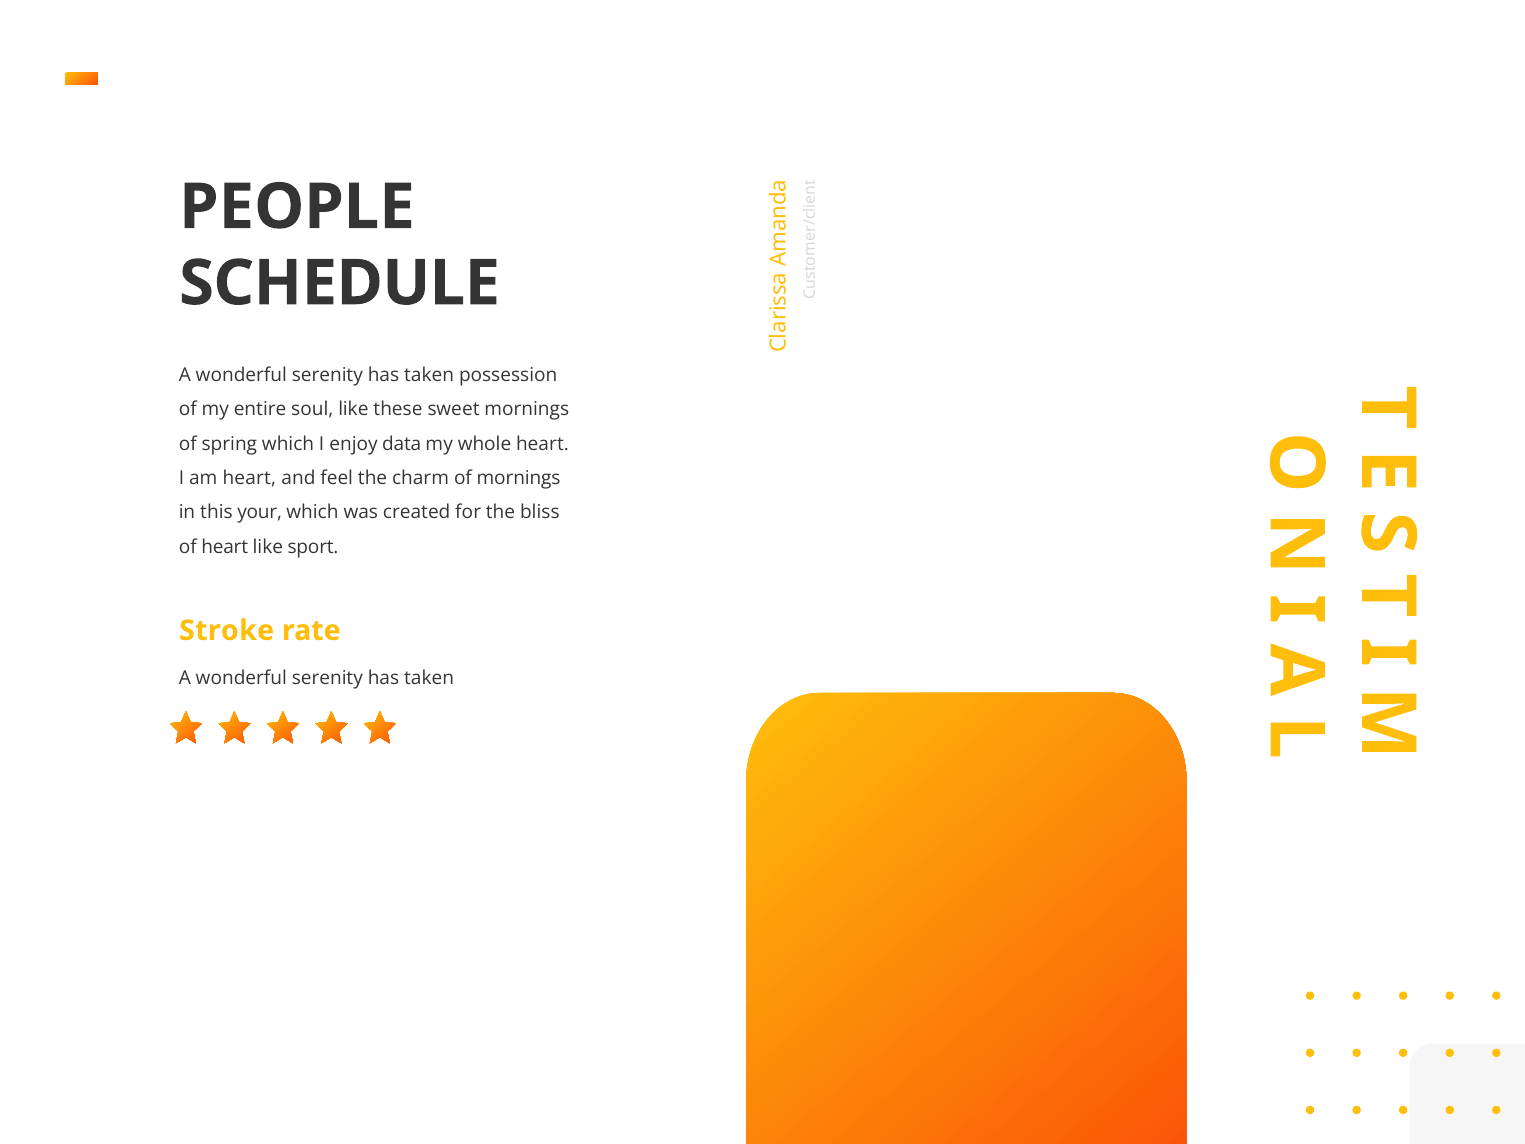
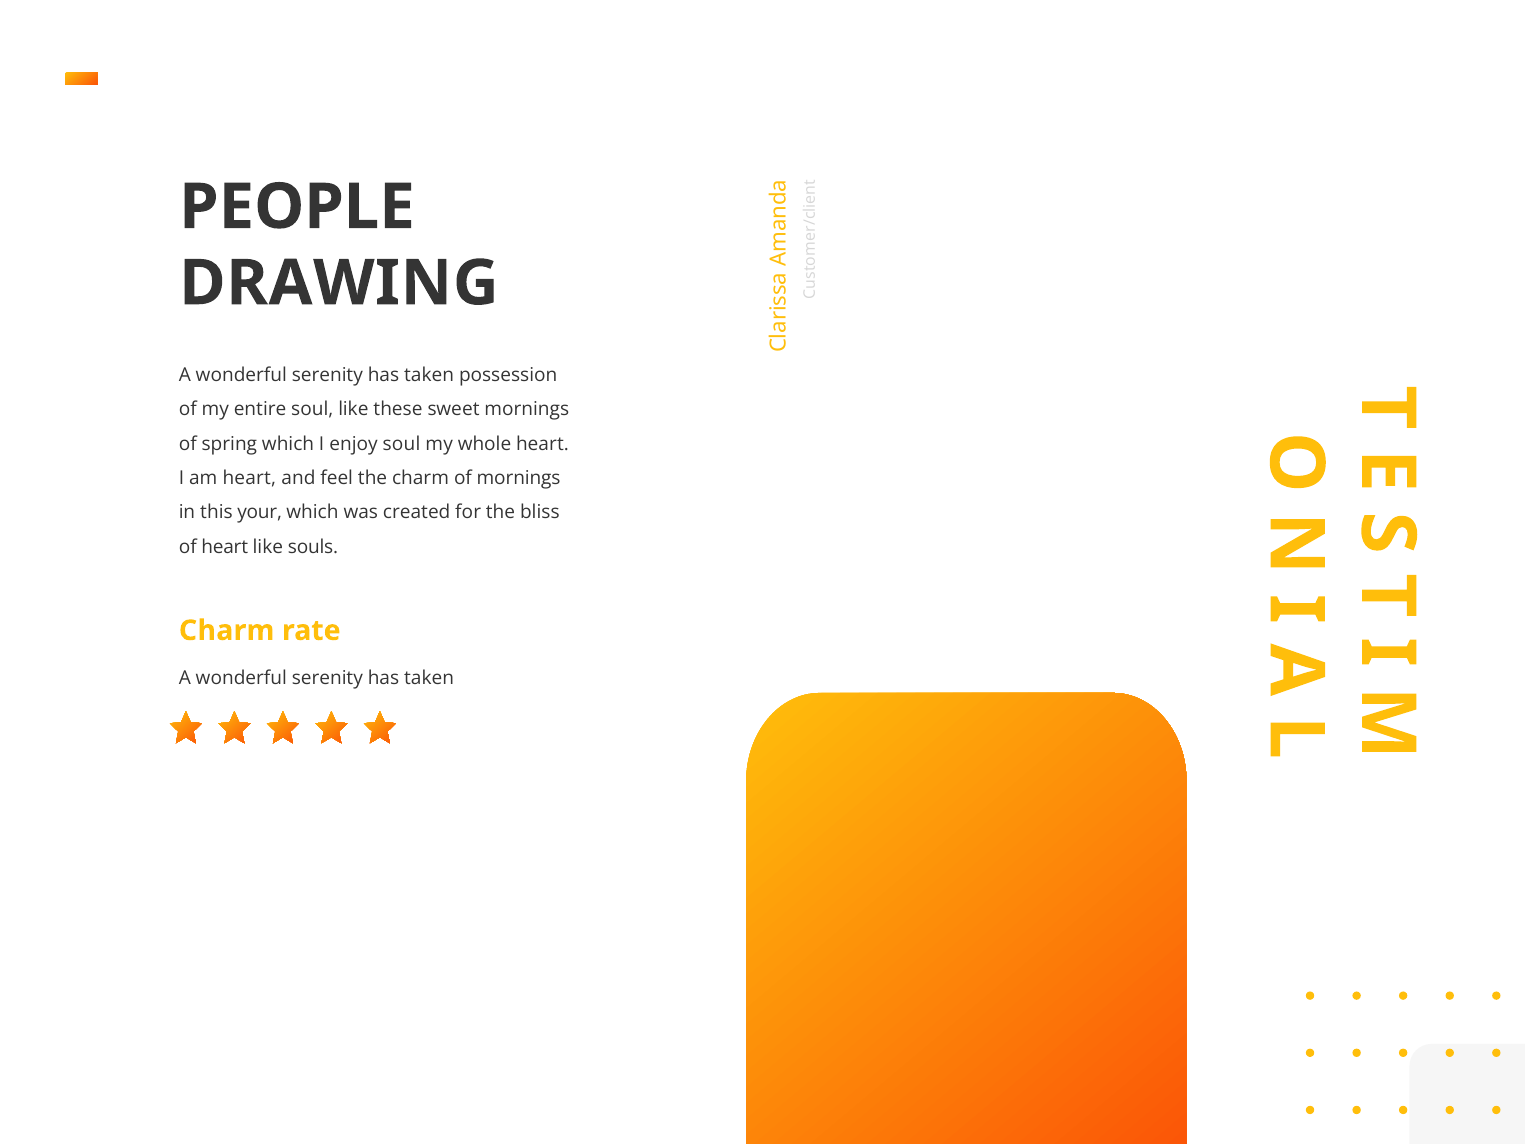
SCHEDULE: SCHEDULE -> DRAWING
enjoy data: data -> soul
sport: sport -> souls
Stroke at (227, 630): Stroke -> Charm
